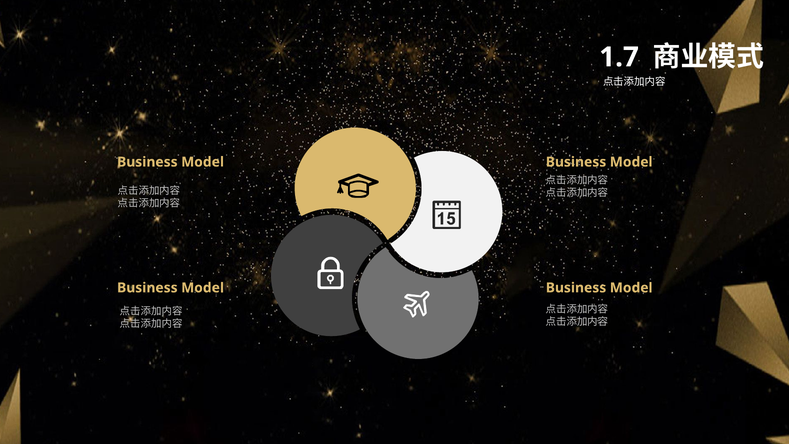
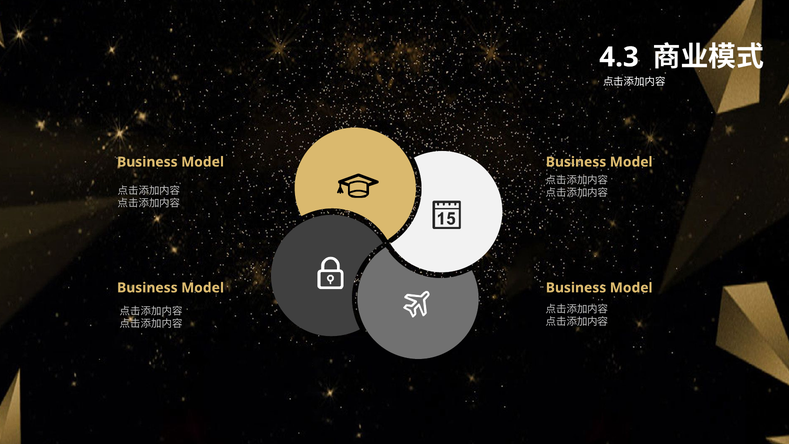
1.7: 1.7 -> 4.3
